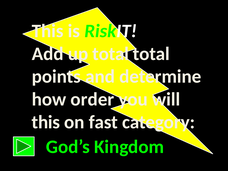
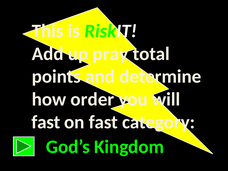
up total: total -> pray
this at (46, 122): this -> fast
